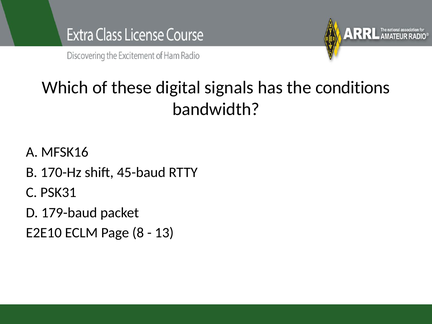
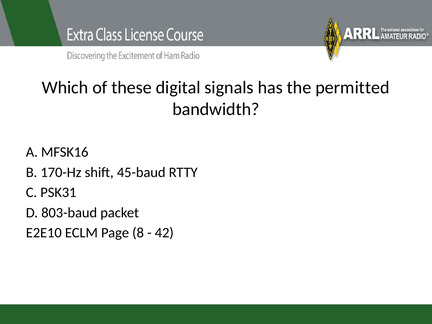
conditions: conditions -> permitted
179-baud: 179-baud -> 803-baud
13: 13 -> 42
